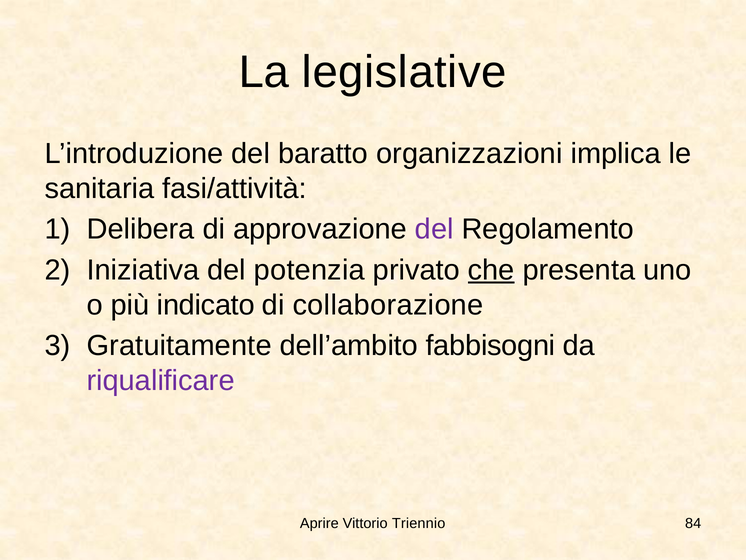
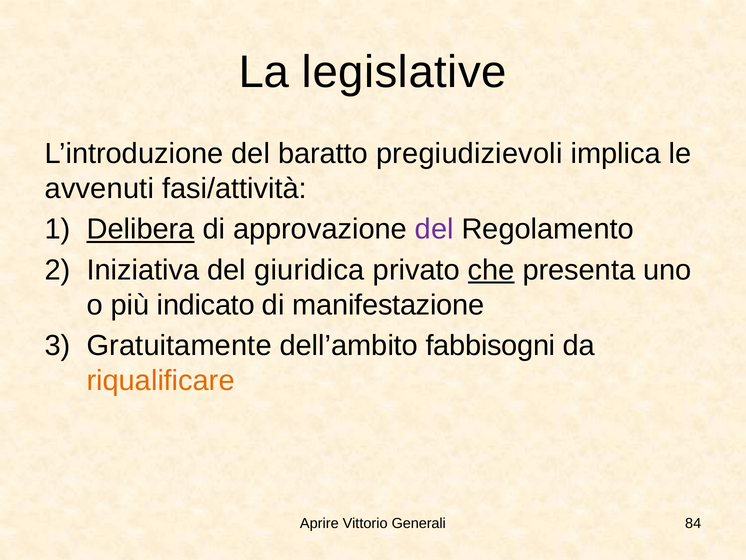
organizzazioni: organizzazioni -> pregiudizievoli
sanitaria: sanitaria -> avvenuti
Delibera underline: none -> present
potenzia: potenzia -> giuridica
collaborazione: collaborazione -> manifestazione
riqualificare colour: purple -> orange
Triennio: Triennio -> Generali
